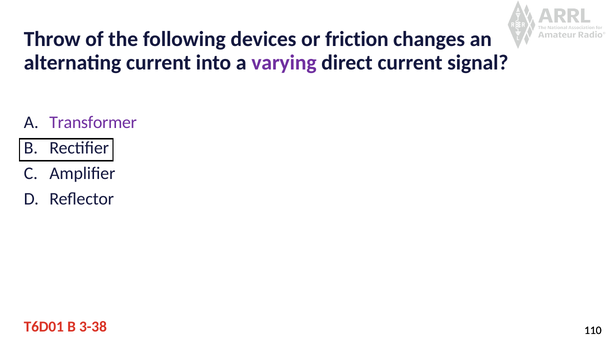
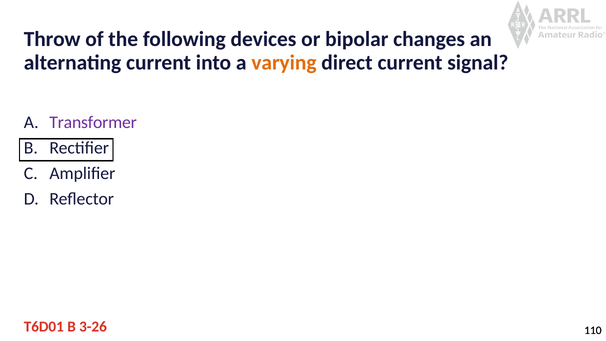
friction: friction -> bipolar
varying colour: purple -> orange
3-38: 3-38 -> 3-26
